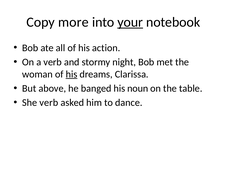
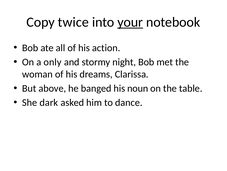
more: more -> twice
a verb: verb -> only
his at (71, 74) underline: present -> none
She verb: verb -> dark
